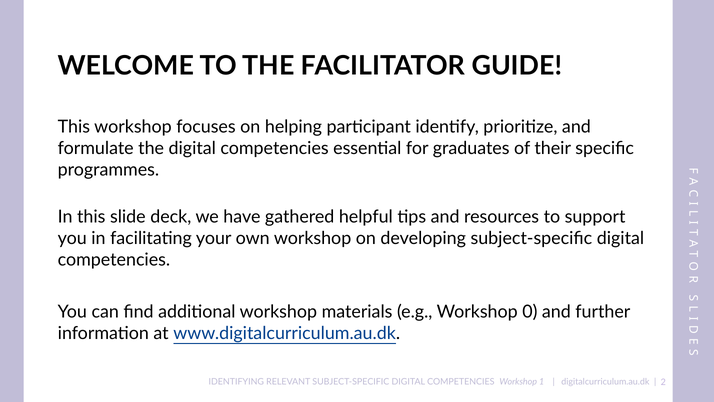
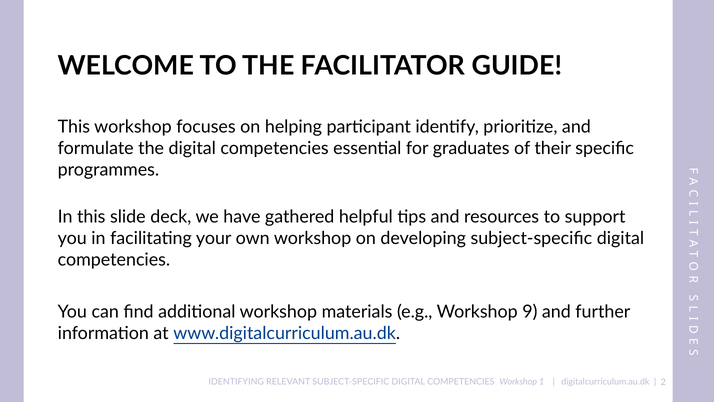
0: 0 -> 9
